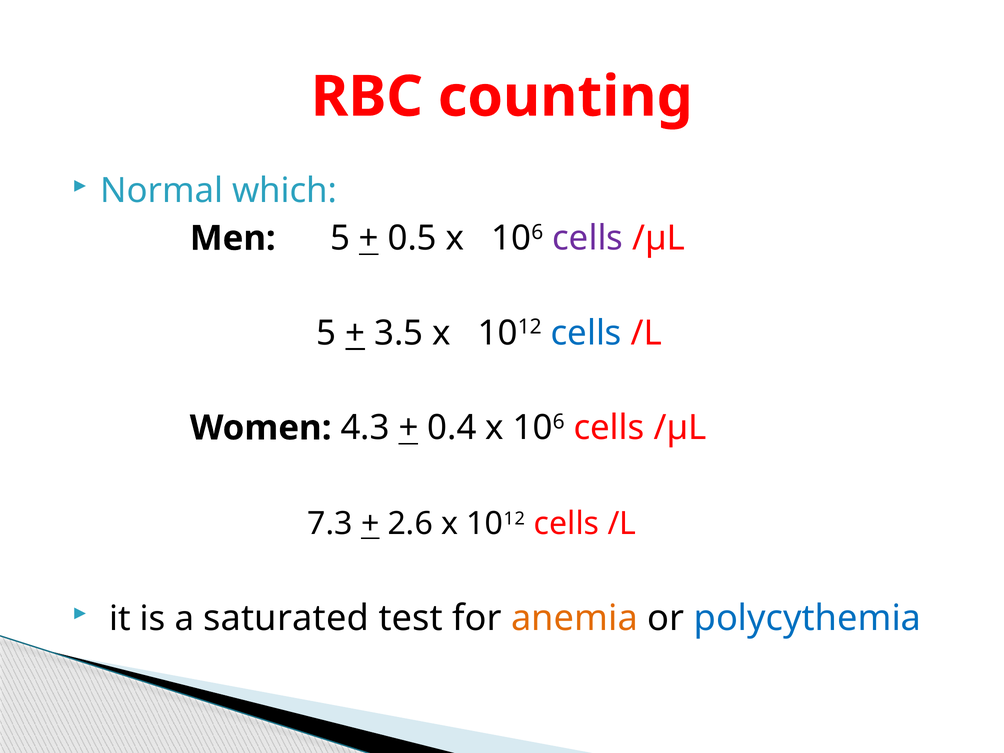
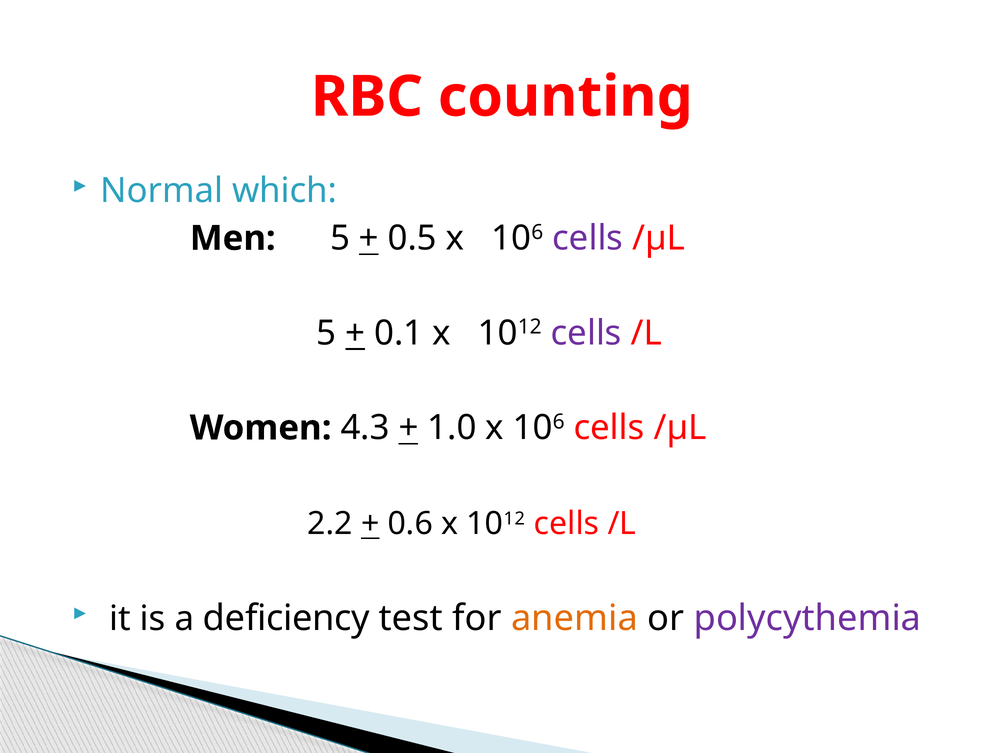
3.5: 3.5 -> 0.1
cells at (586, 333) colour: blue -> purple
0.4: 0.4 -> 1.0
7.3: 7.3 -> 2.2
2.6: 2.6 -> 0.6
saturated: saturated -> deficiency
polycythemia colour: blue -> purple
